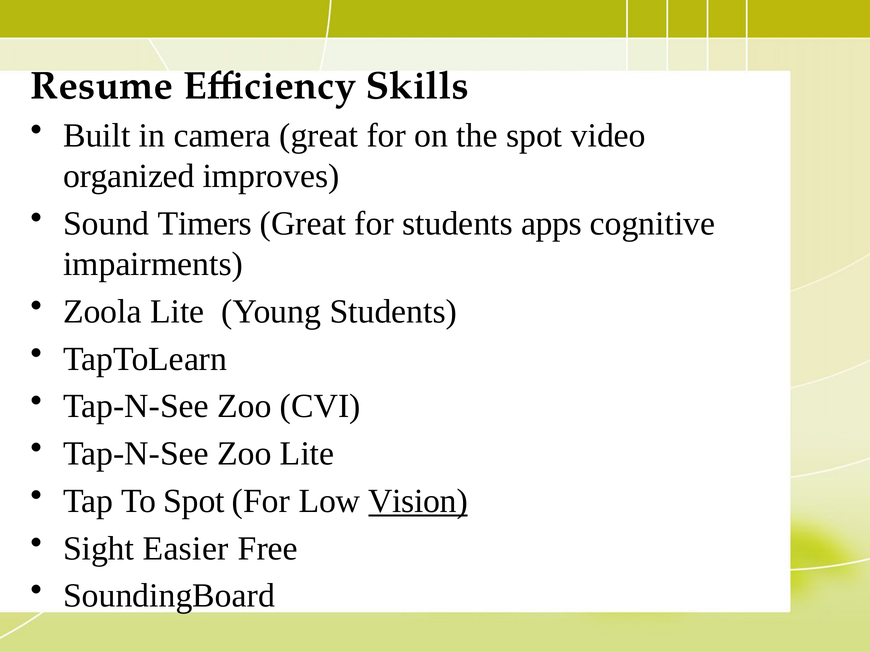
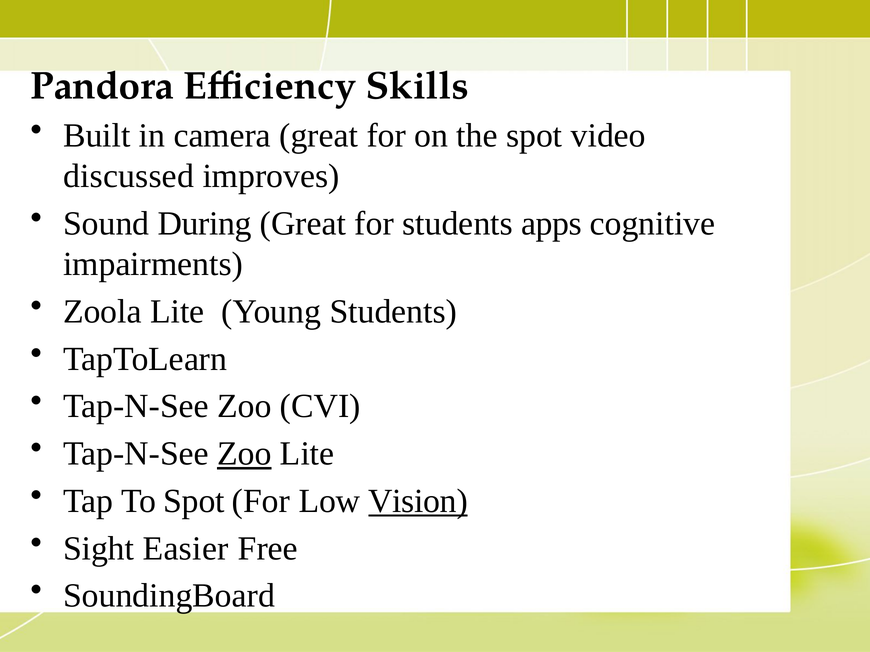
Resume: Resume -> Pandora
organized: organized -> discussed
Timers: Timers -> During
Zoo at (244, 454) underline: none -> present
